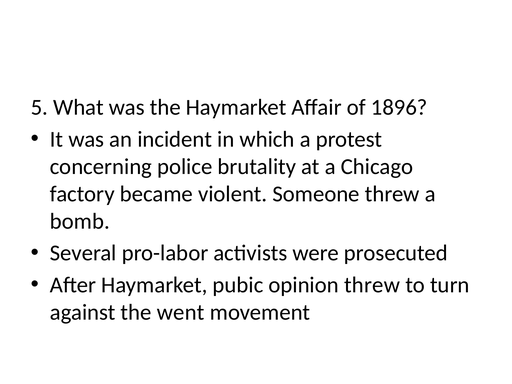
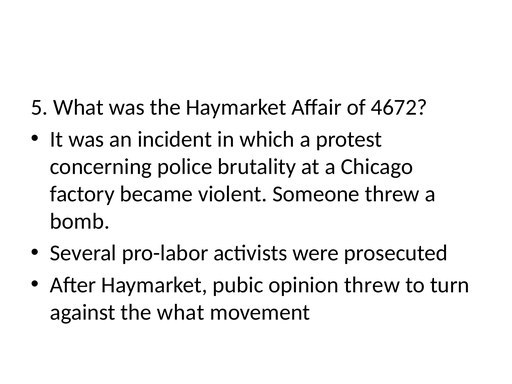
1896: 1896 -> 4672
the went: went -> what
